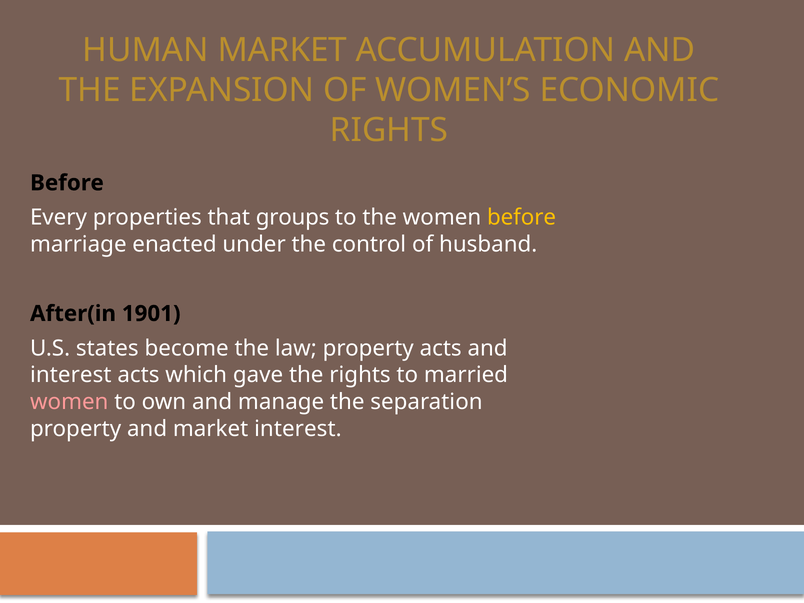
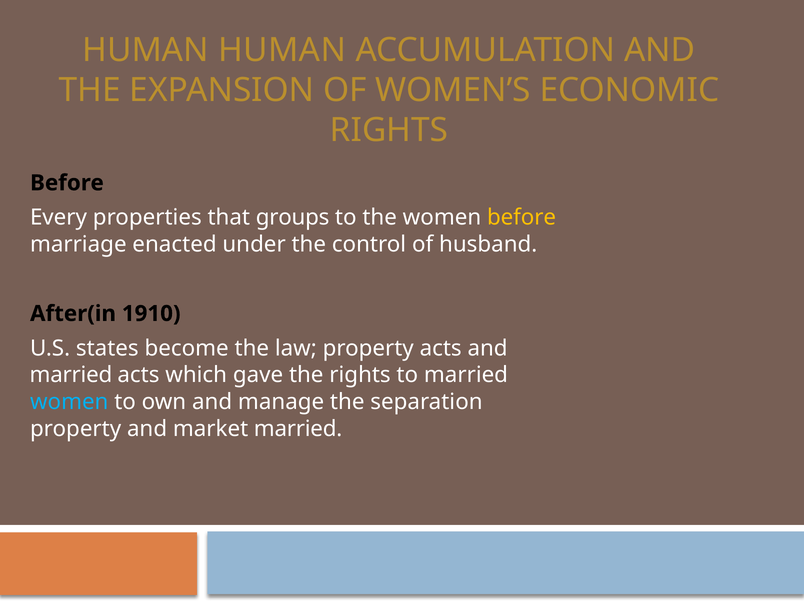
HUMAN MARKET: MARKET -> HUMAN
1901: 1901 -> 1910
interest at (71, 375): interest -> married
women at (69, 402) colour: pink -> light blue
market interest: interest -> married
